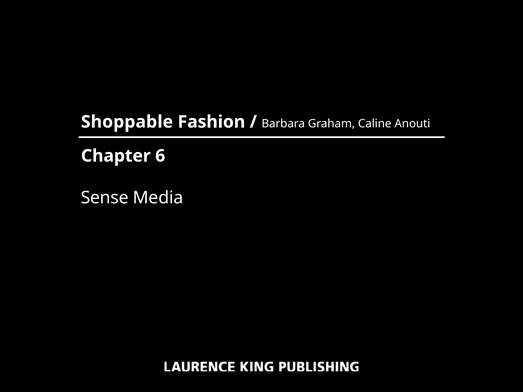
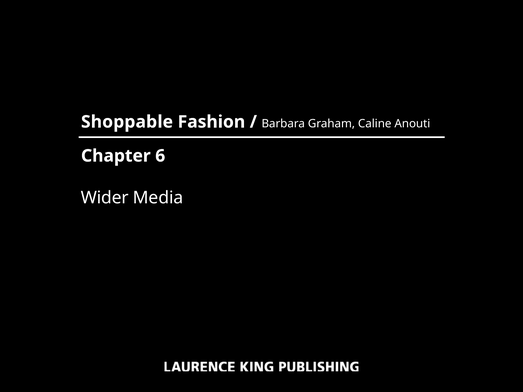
Sense: Sense -> Wider
